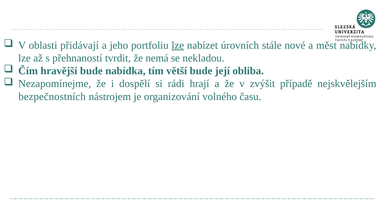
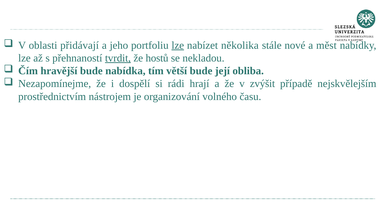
úrovních: úrovních -> několika
tvrdit underline: none -> present
nemá: nemá -> hostů
bezpečnostních: bezpečnostních -> prostřednictvím
